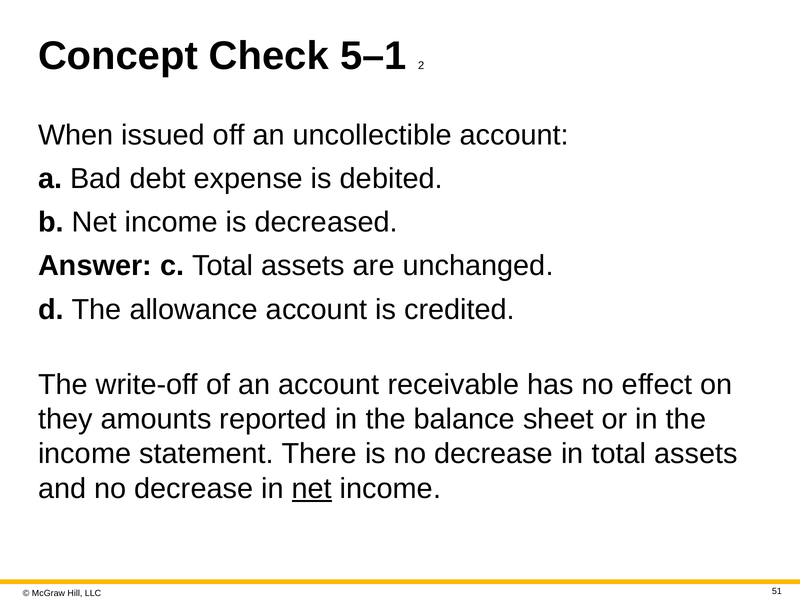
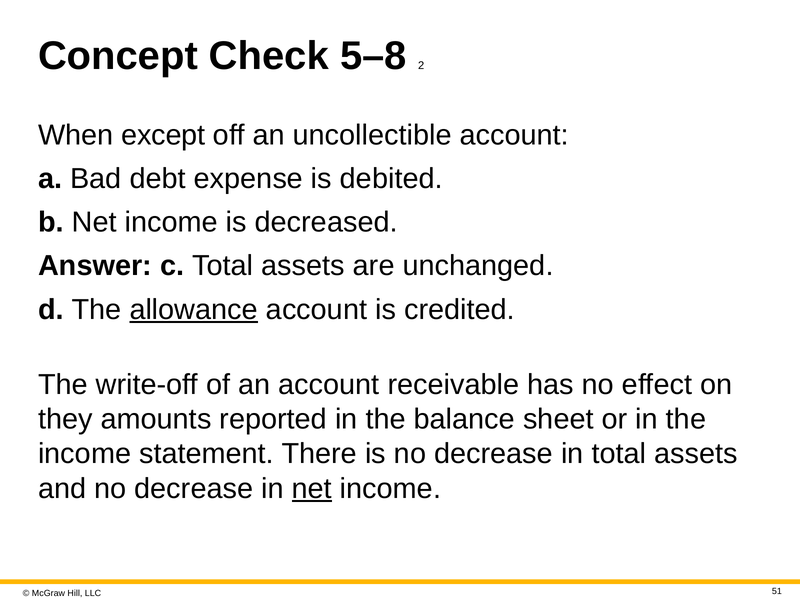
5–1: 5–1 -> 5–8
issued: issued -> except
allowance underline: none -> present
